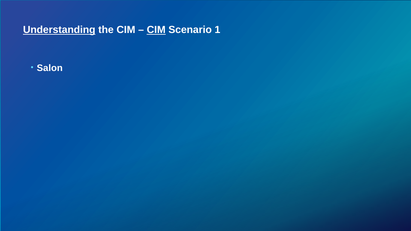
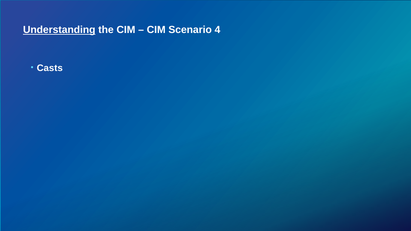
CIM at (156, 30) underline: present -> none
1: 1 -> 4
Salon: Salon -> Casts
